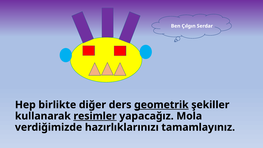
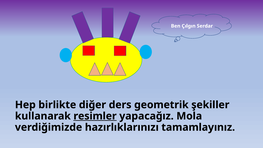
geometrik underline: present -> none
